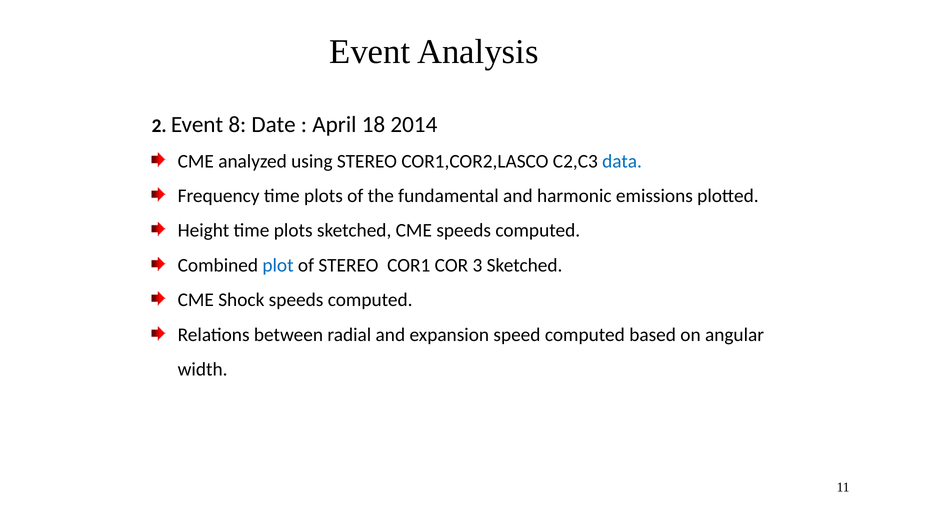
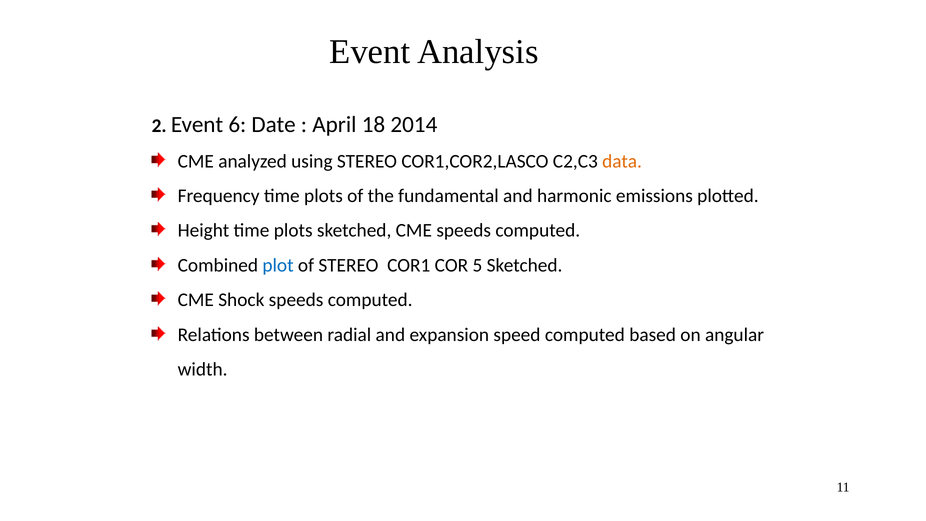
8: 8 -> 6
data colour: blue -> orange
3: 3 -> 5
